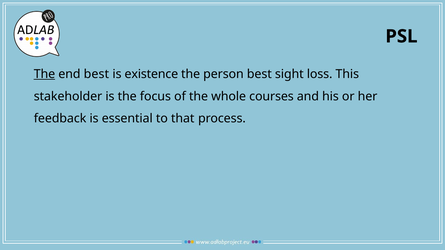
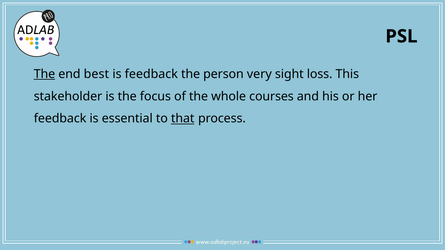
is existence: existence -> feedback
person best: best -> very
that underline: none -> present
